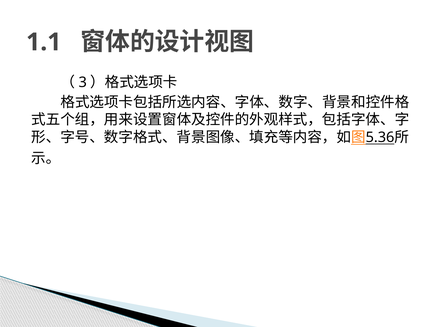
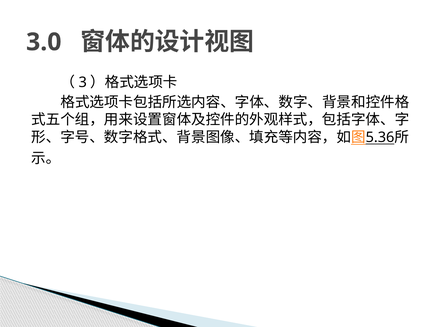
1.1: 1.1 -> 3.0
